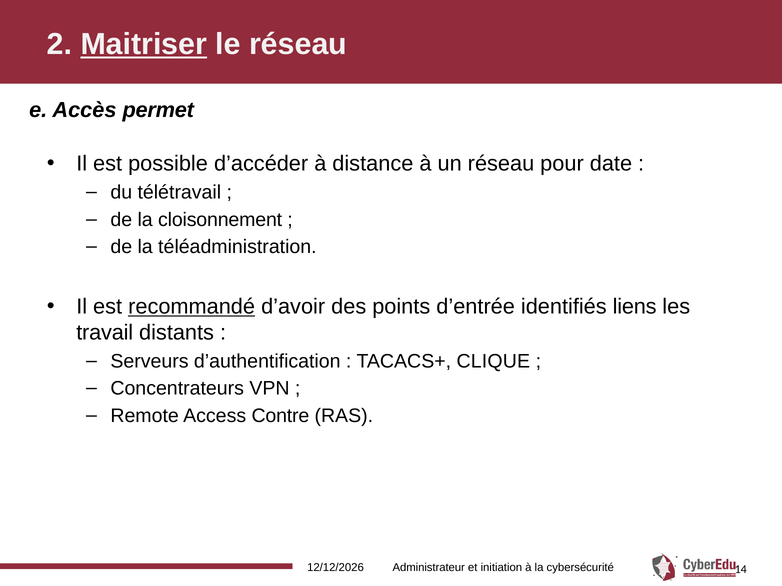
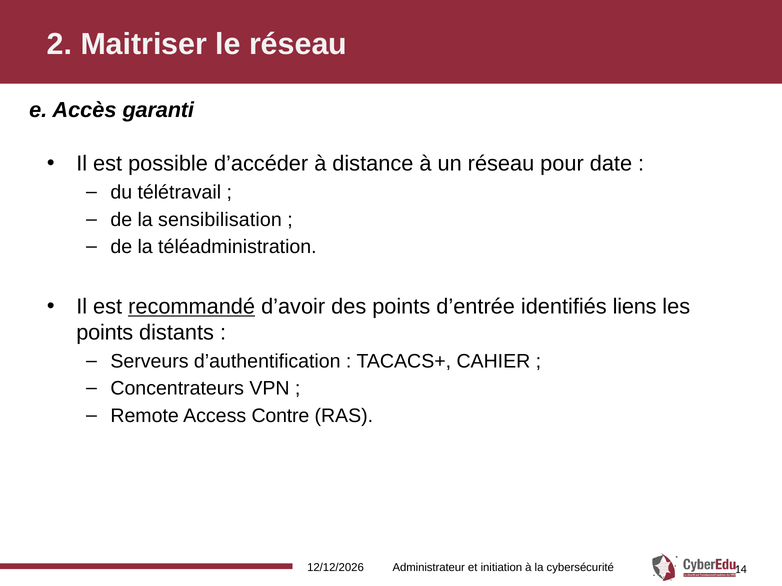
Maitriser underline: present -> none
permet: permet -> garanti
cloisonnement: cloisonnement -> sensibilisation
travail at (105, 333): travail -> points
CLIQUE: CLIQUE -> CAHIER
